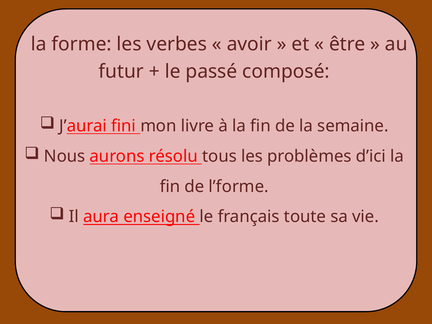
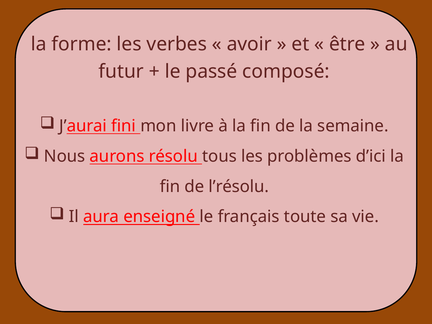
l’forme: l’forme -> l’résolu
